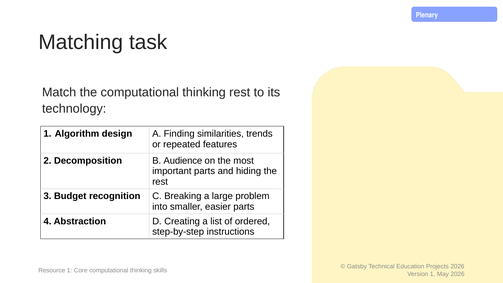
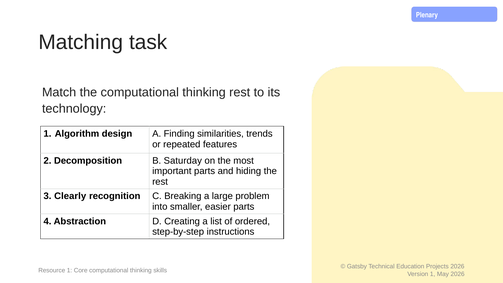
Audience: Audience -> Saturday
Budget: Budget -> Clearly
